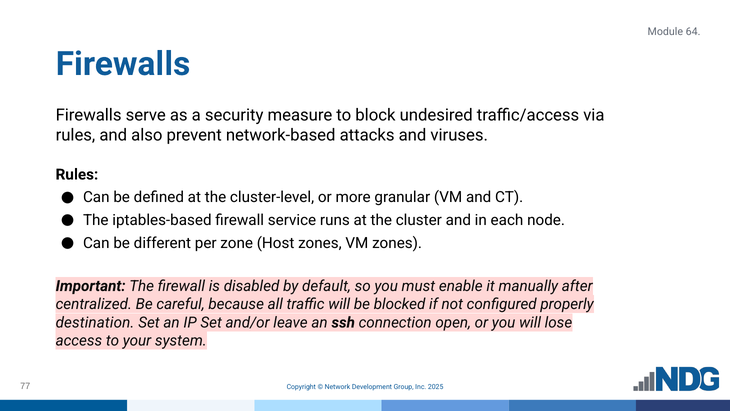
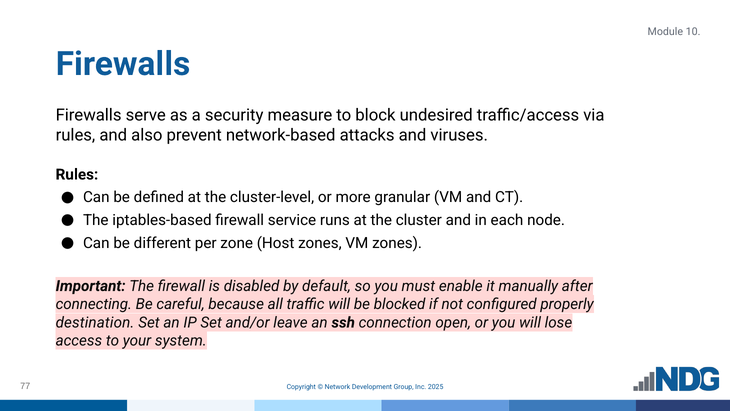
64: 64 -> 10
centralized: centralized -> connecting
